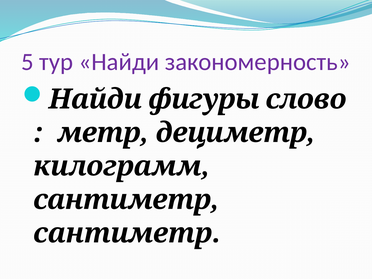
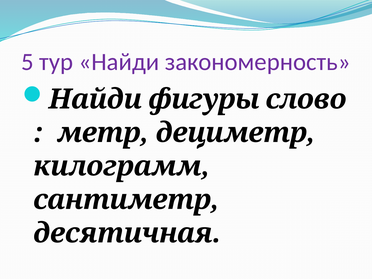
сантиметр at (127, 233): сантиметр -> десятичная
